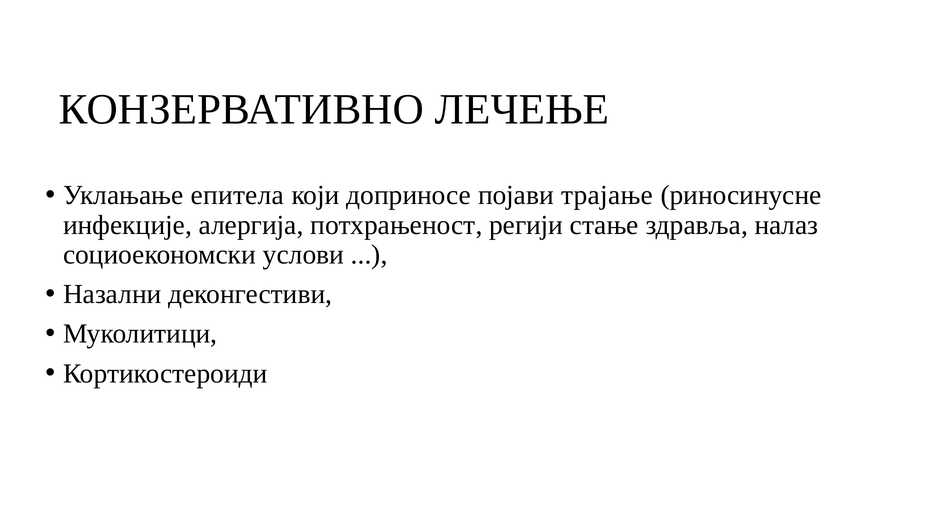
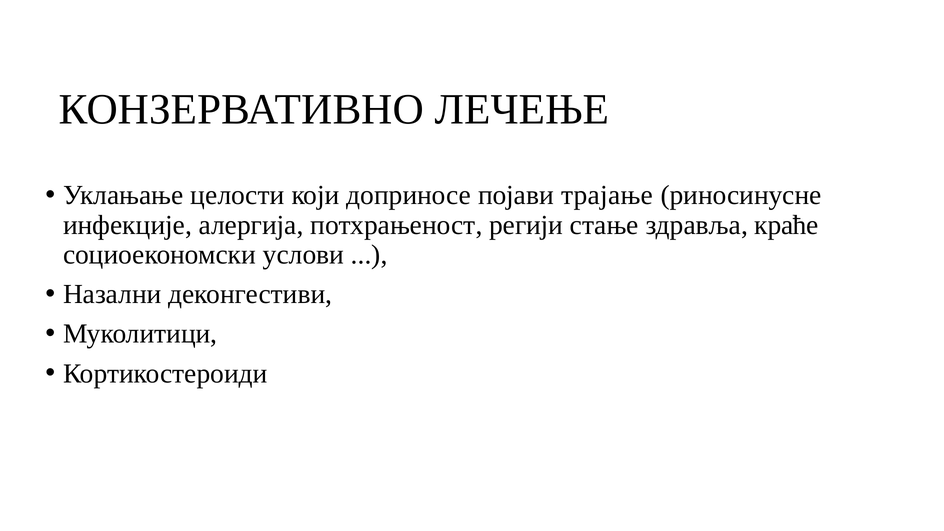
епитела: епитела -> целости
налаз: налаз -> краће
